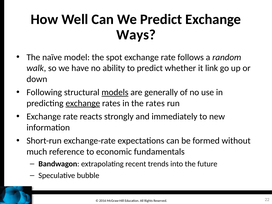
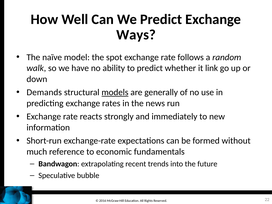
Following: Following -> Demands
exchange at (83, 103) underline: present -> none
the rates: rates -> news
